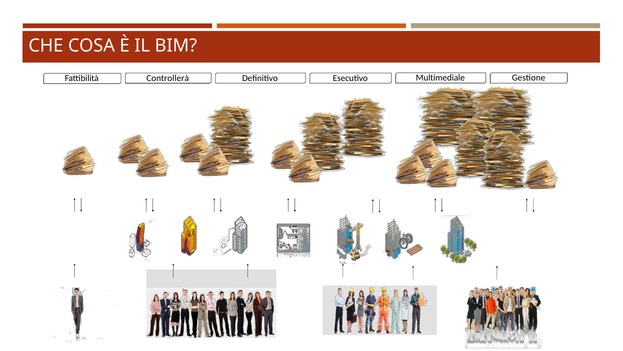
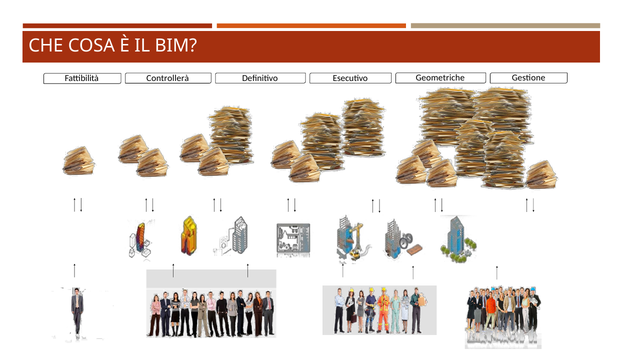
Multimediale: Multimediale -> Geometriche
